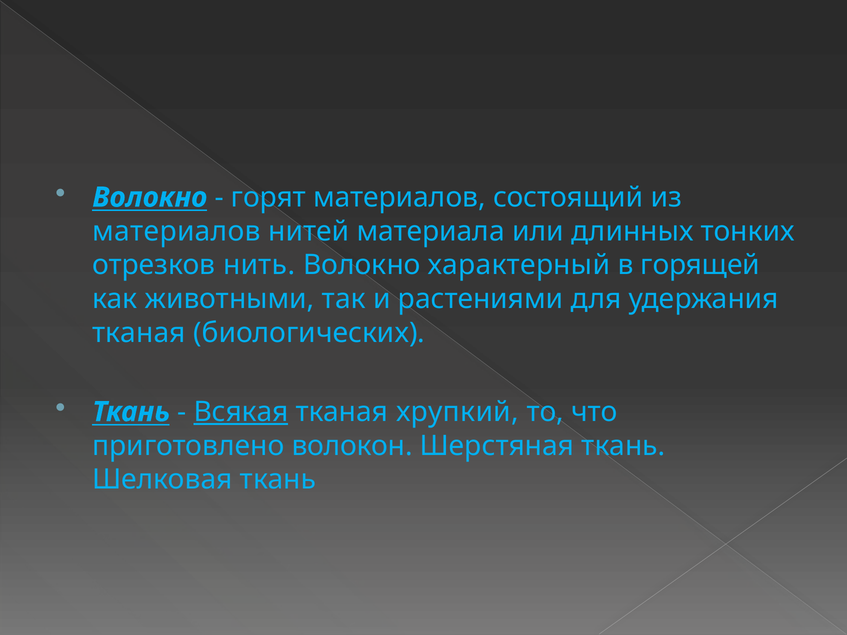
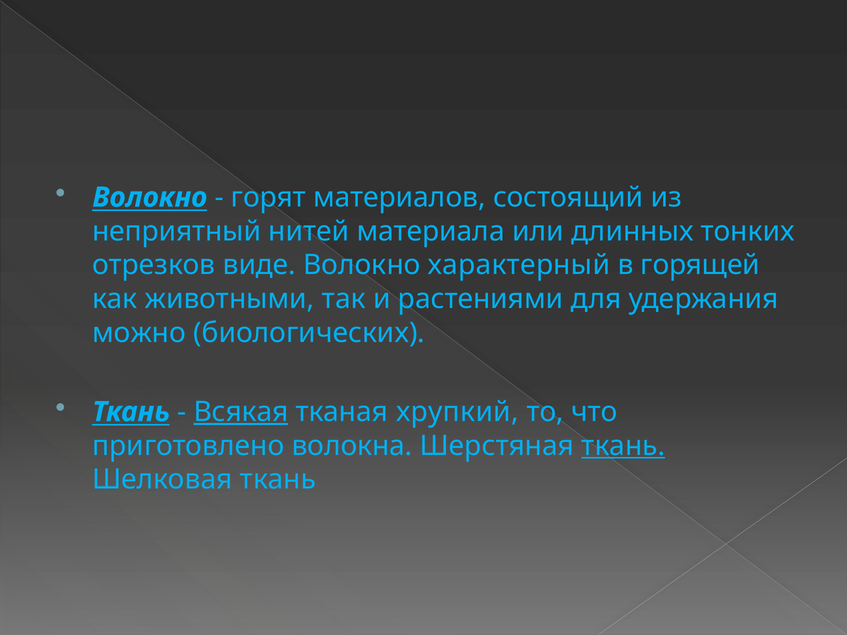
материалов at (177, 231): материалов -> неприятный
нить: нить -> виде
тканая at (139, 333): тканая -> можно
волокон: волокон -> волокна
ткань at (623, 446) underline: none -> present
